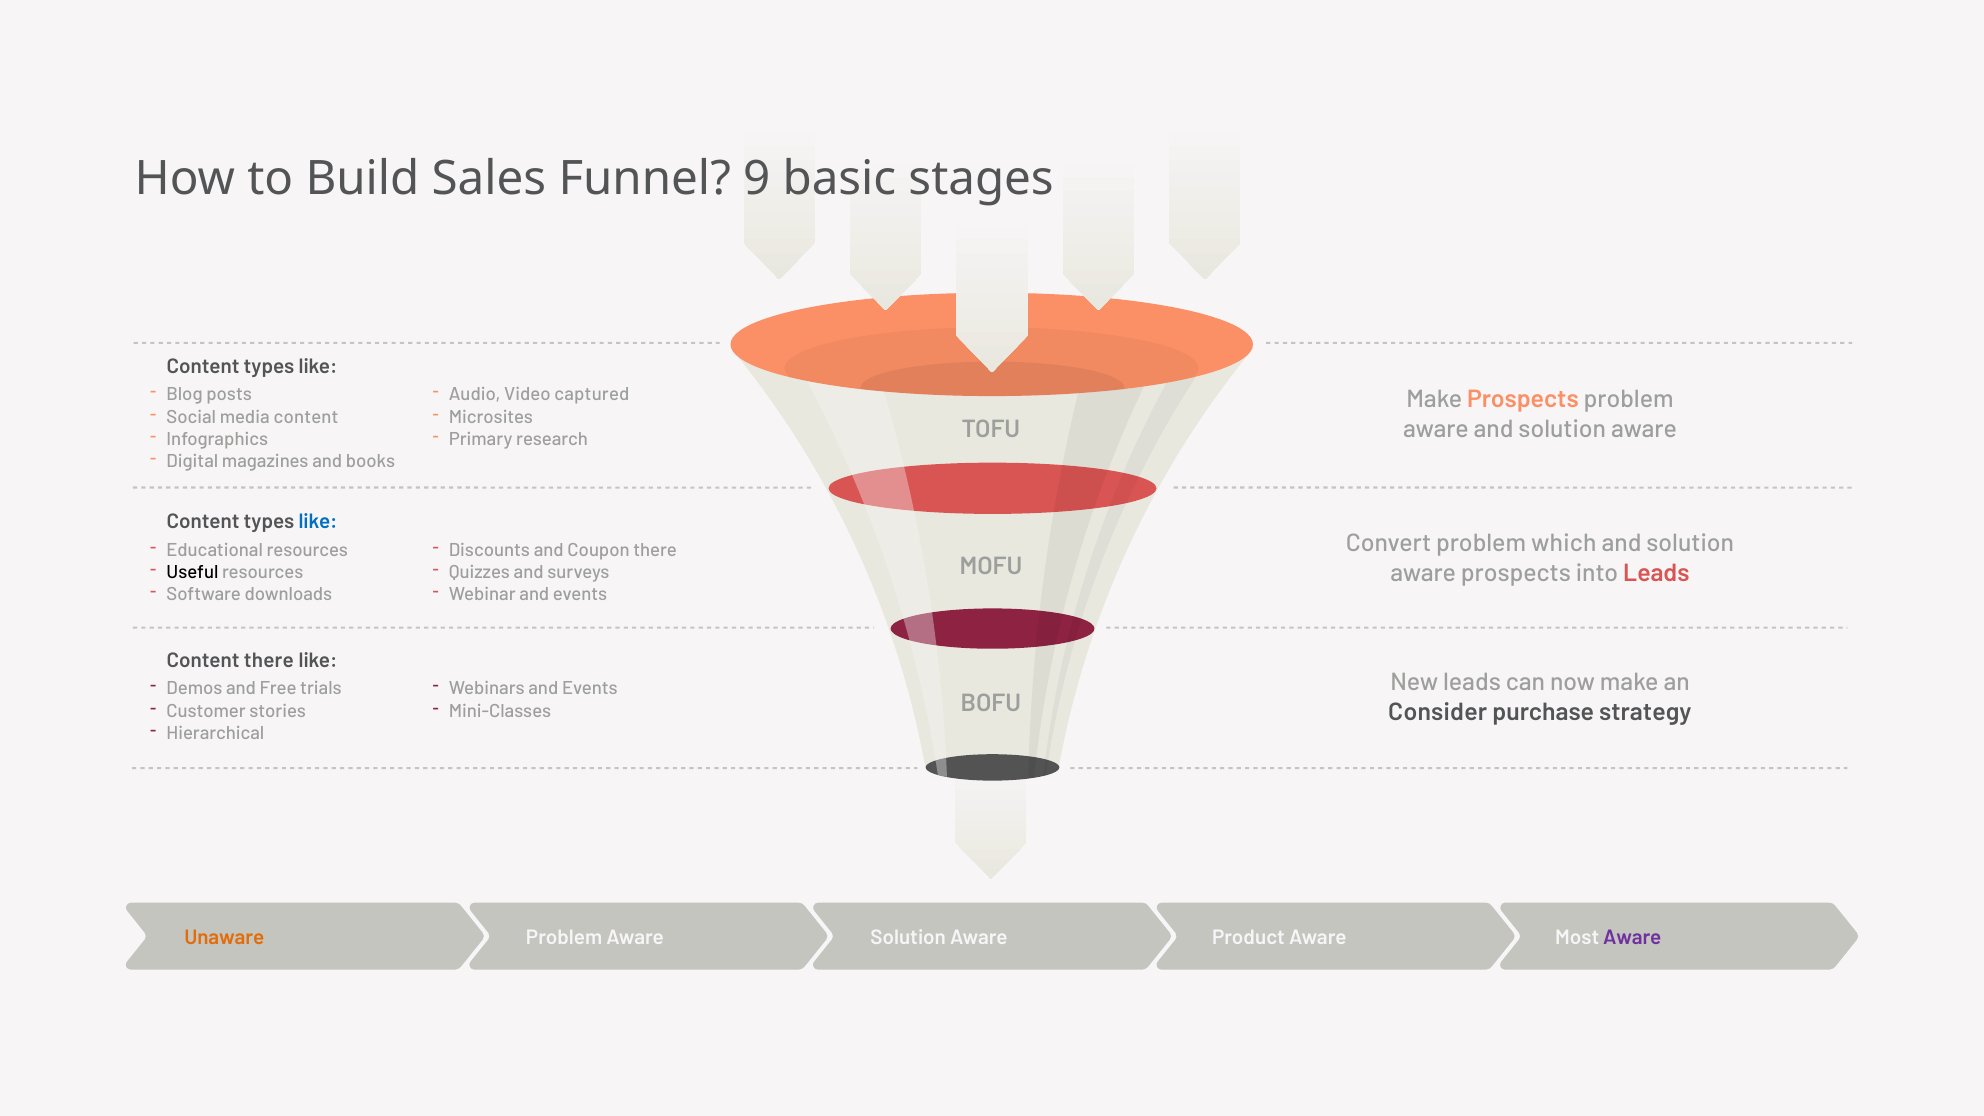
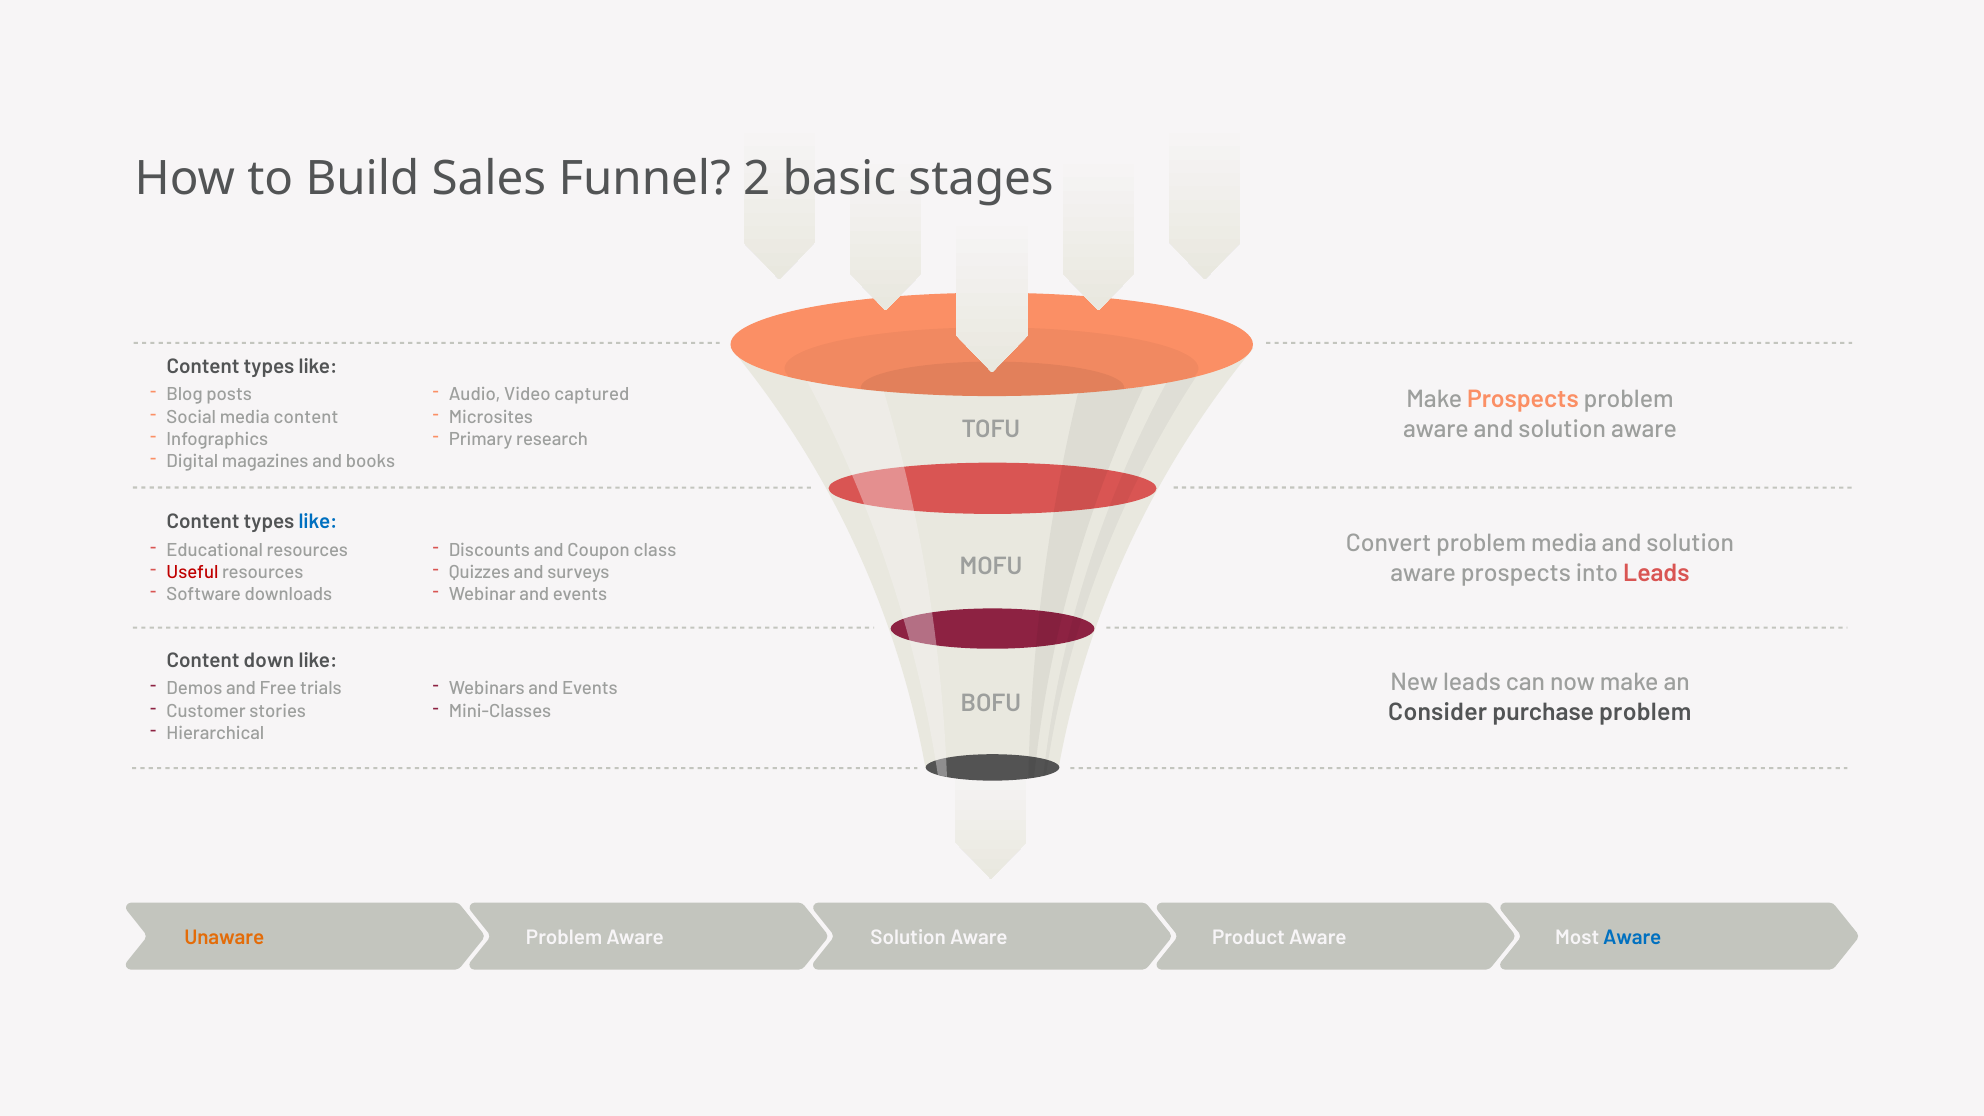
9: 9 -> 2
problem which: which -> media
Coupon there: there -> class
Useful colour: black -> red
Content there: there -> down
purchase strategy: strategy -> problem
Aware at (1632, 938) colour: purple -> blue
